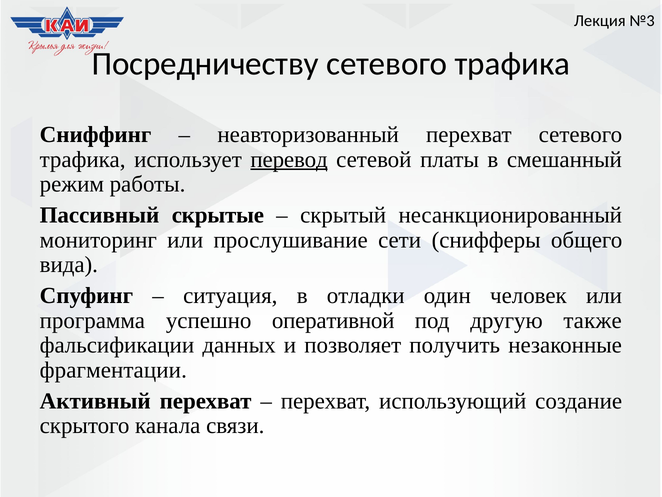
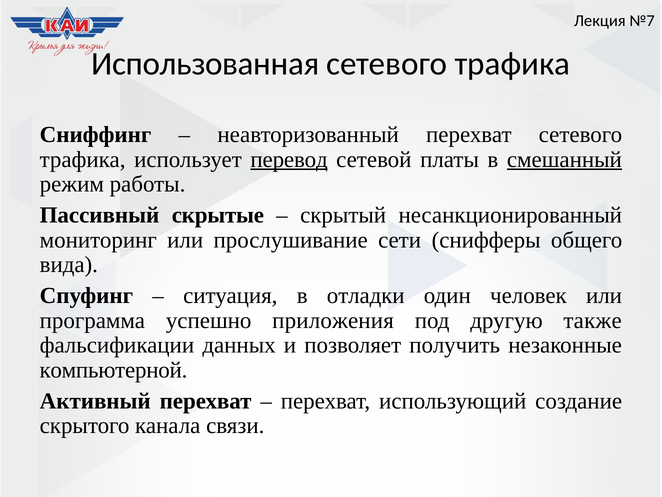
№3: №3 -> №7
Посредничеству: Посредничеству -> Использованная
смешанный underline: none -> present
оперативной: оперативной -> приложения
фрагментации: фрагментации -> компьютерной
